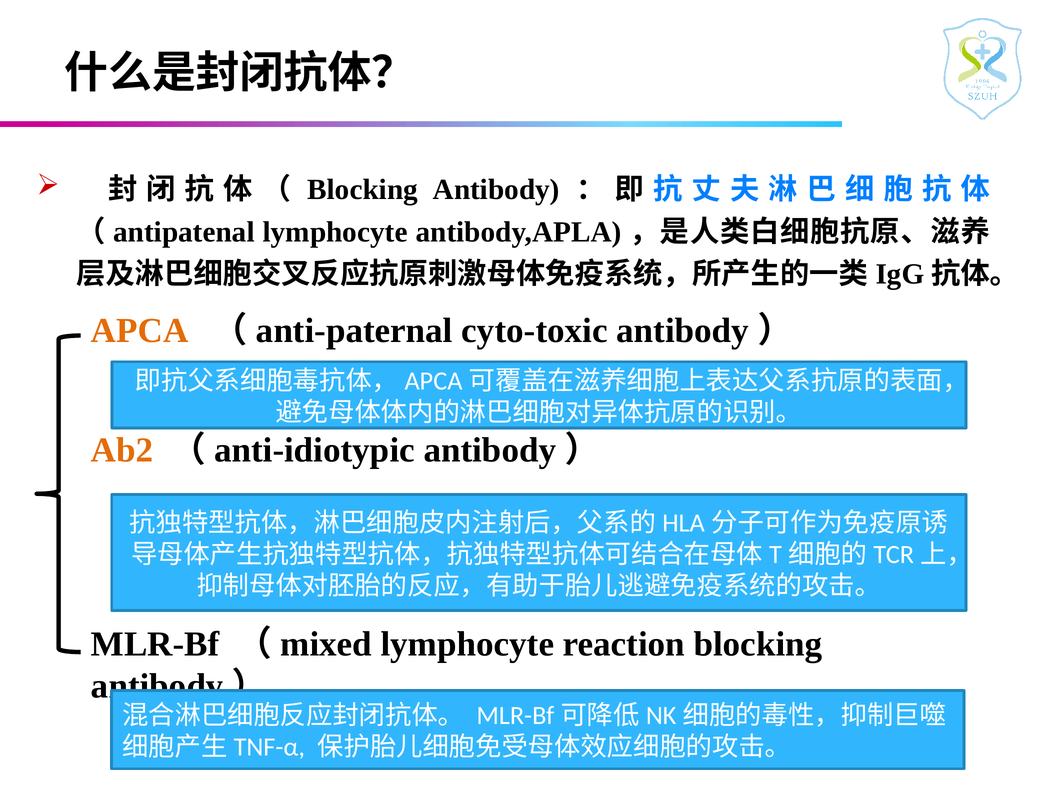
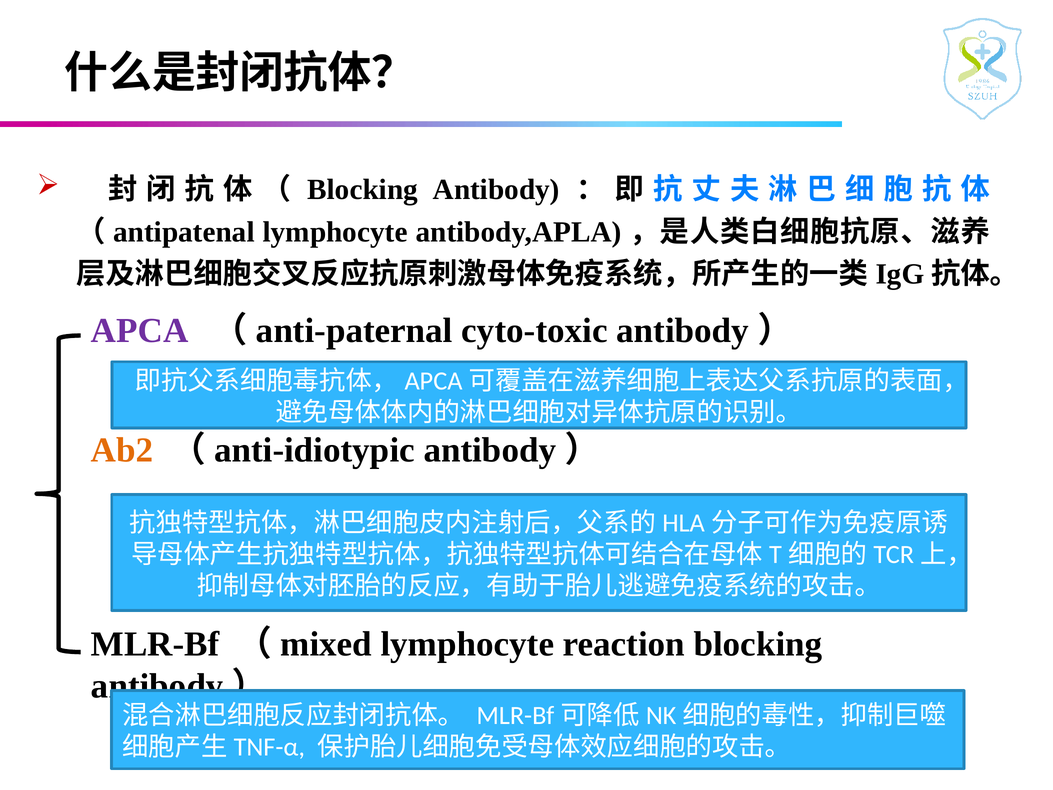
APCA colour: orange -> purple
